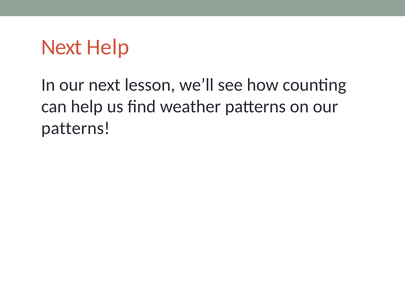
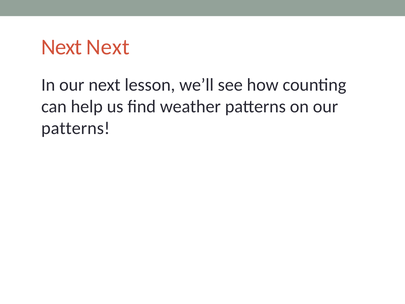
Next Help: Help -> Next
